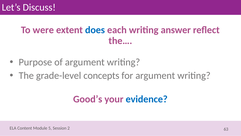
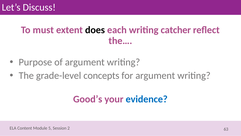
were: were -> must
does colour: blue -> black
answer: answer -> catcher
